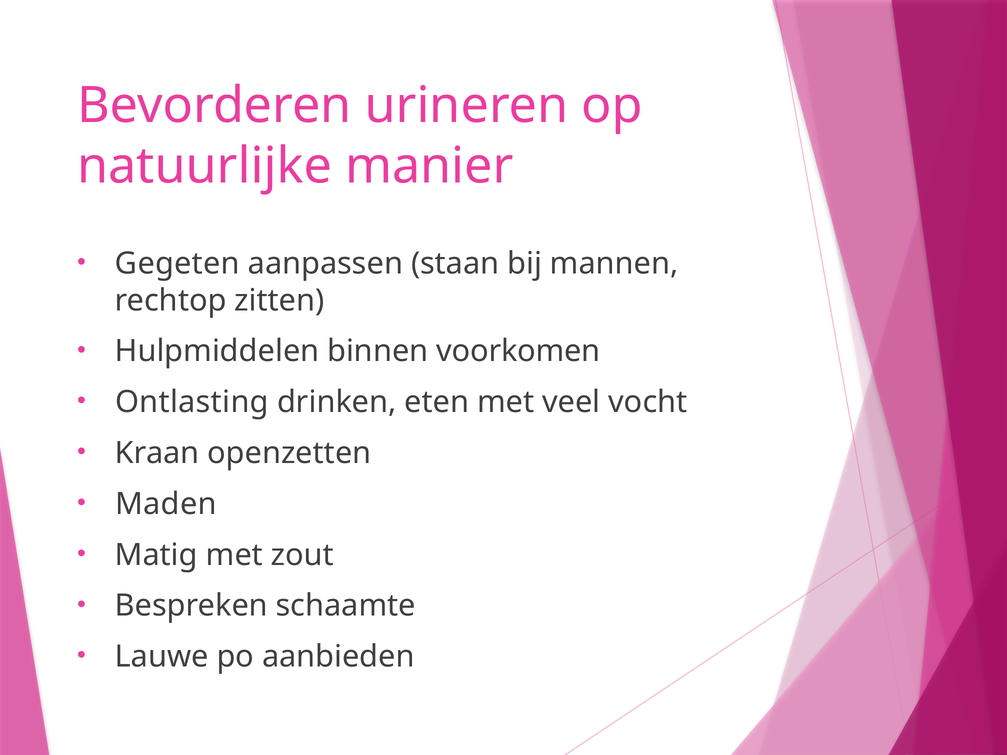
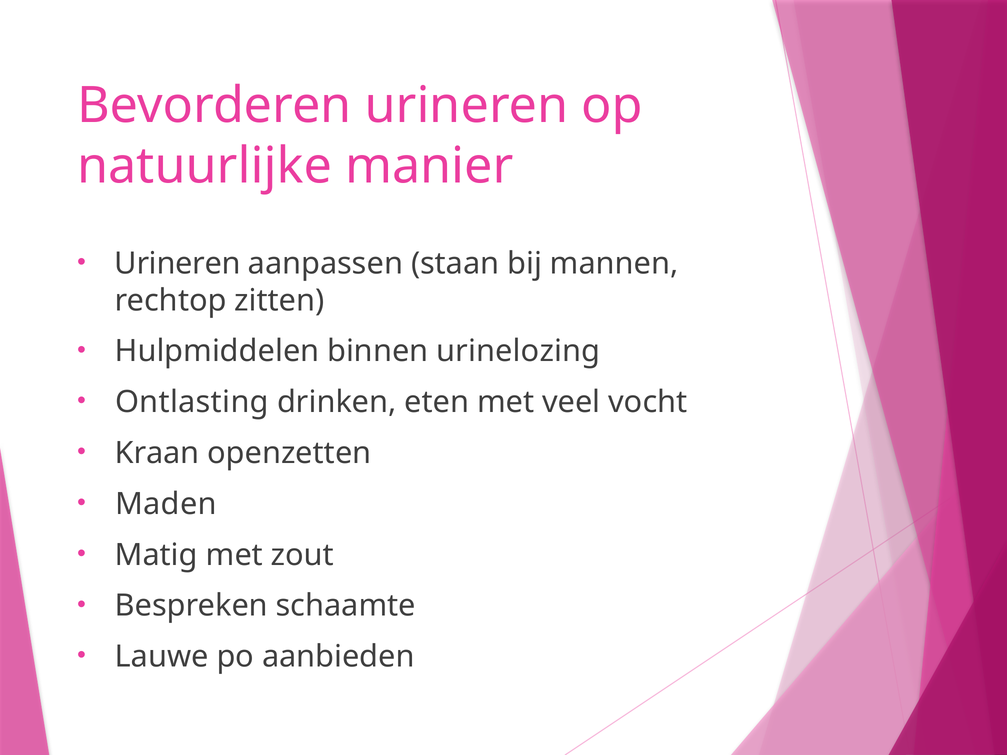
Gegeten at (177, 264): Gegeten -> Urineren
voorkomen: voorkomen -> urinelozing
